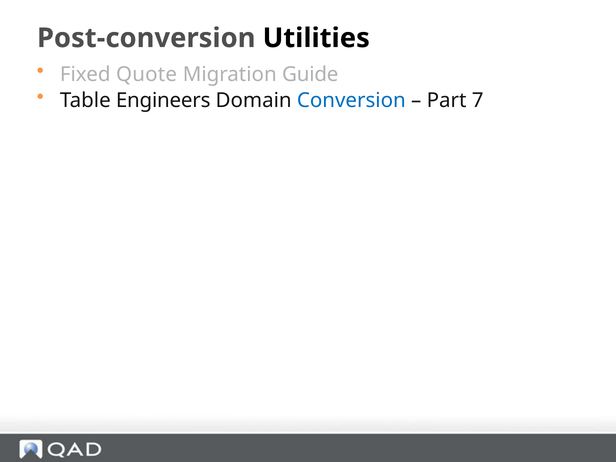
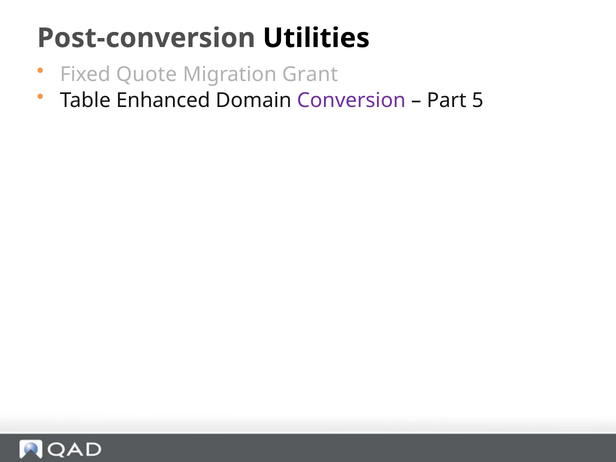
Guide: Guide -> Grant
Engineers: Engineers -> Enhanced
Conversion colour: blue -> purple
7: 7 -> 5
